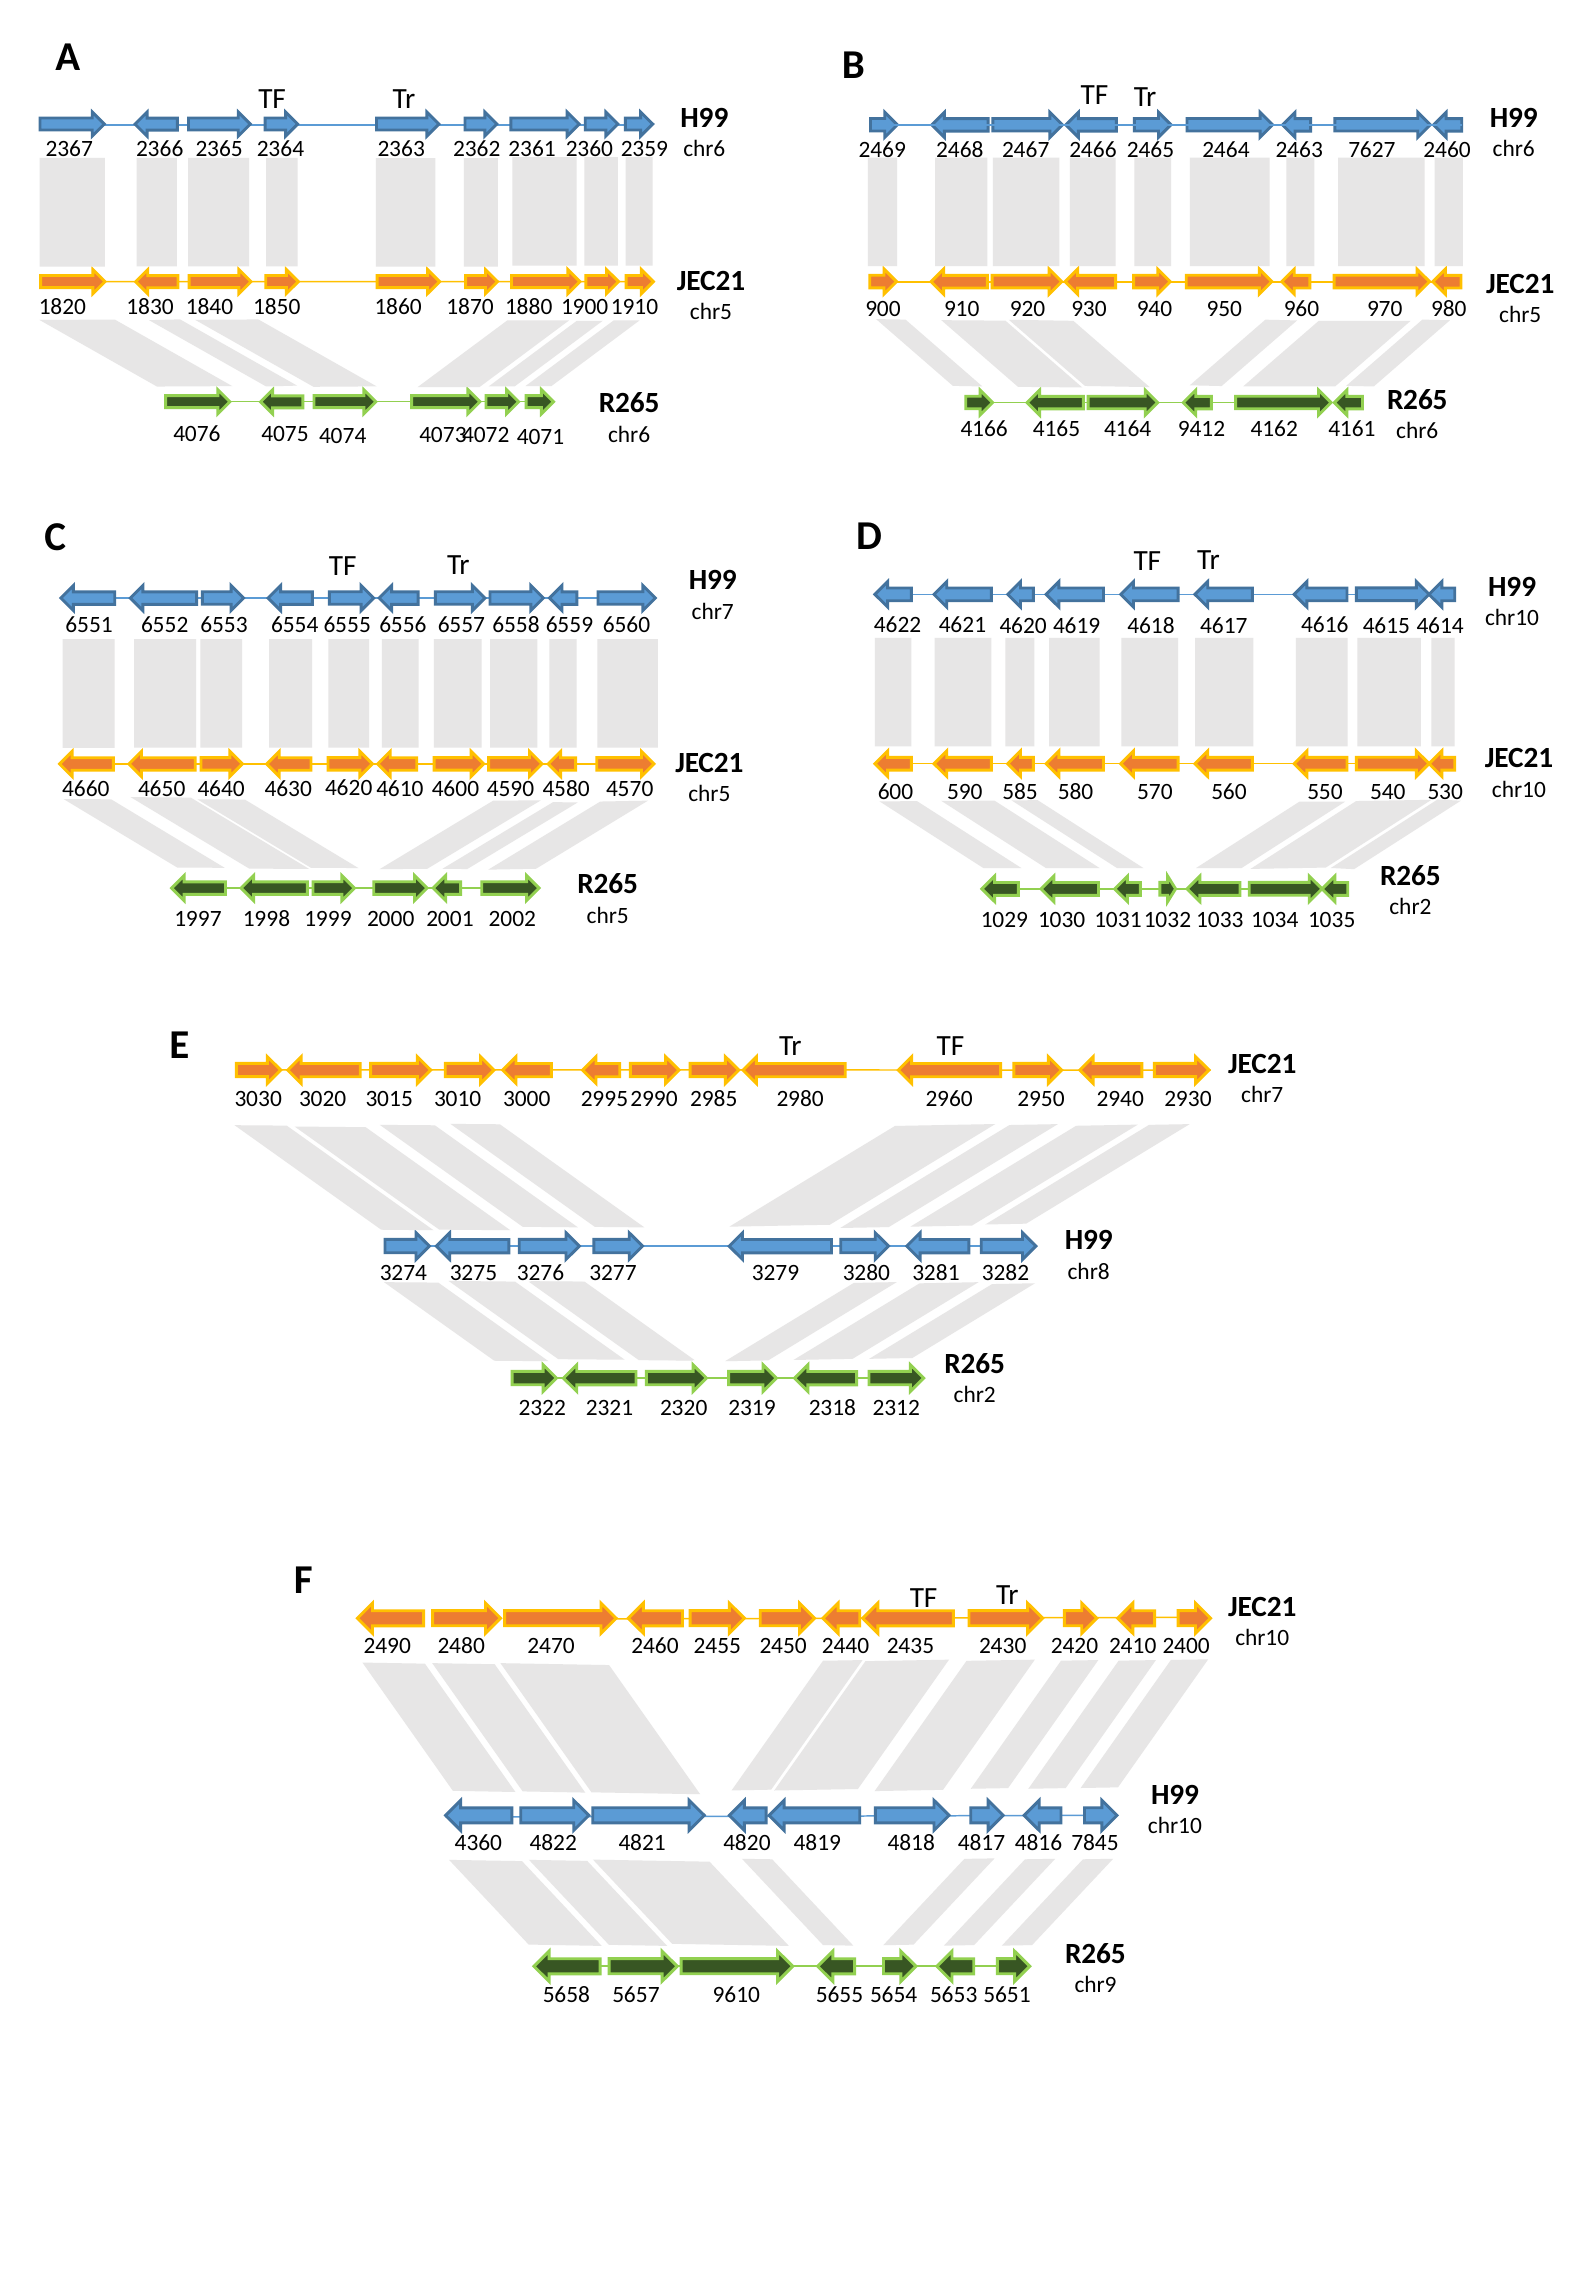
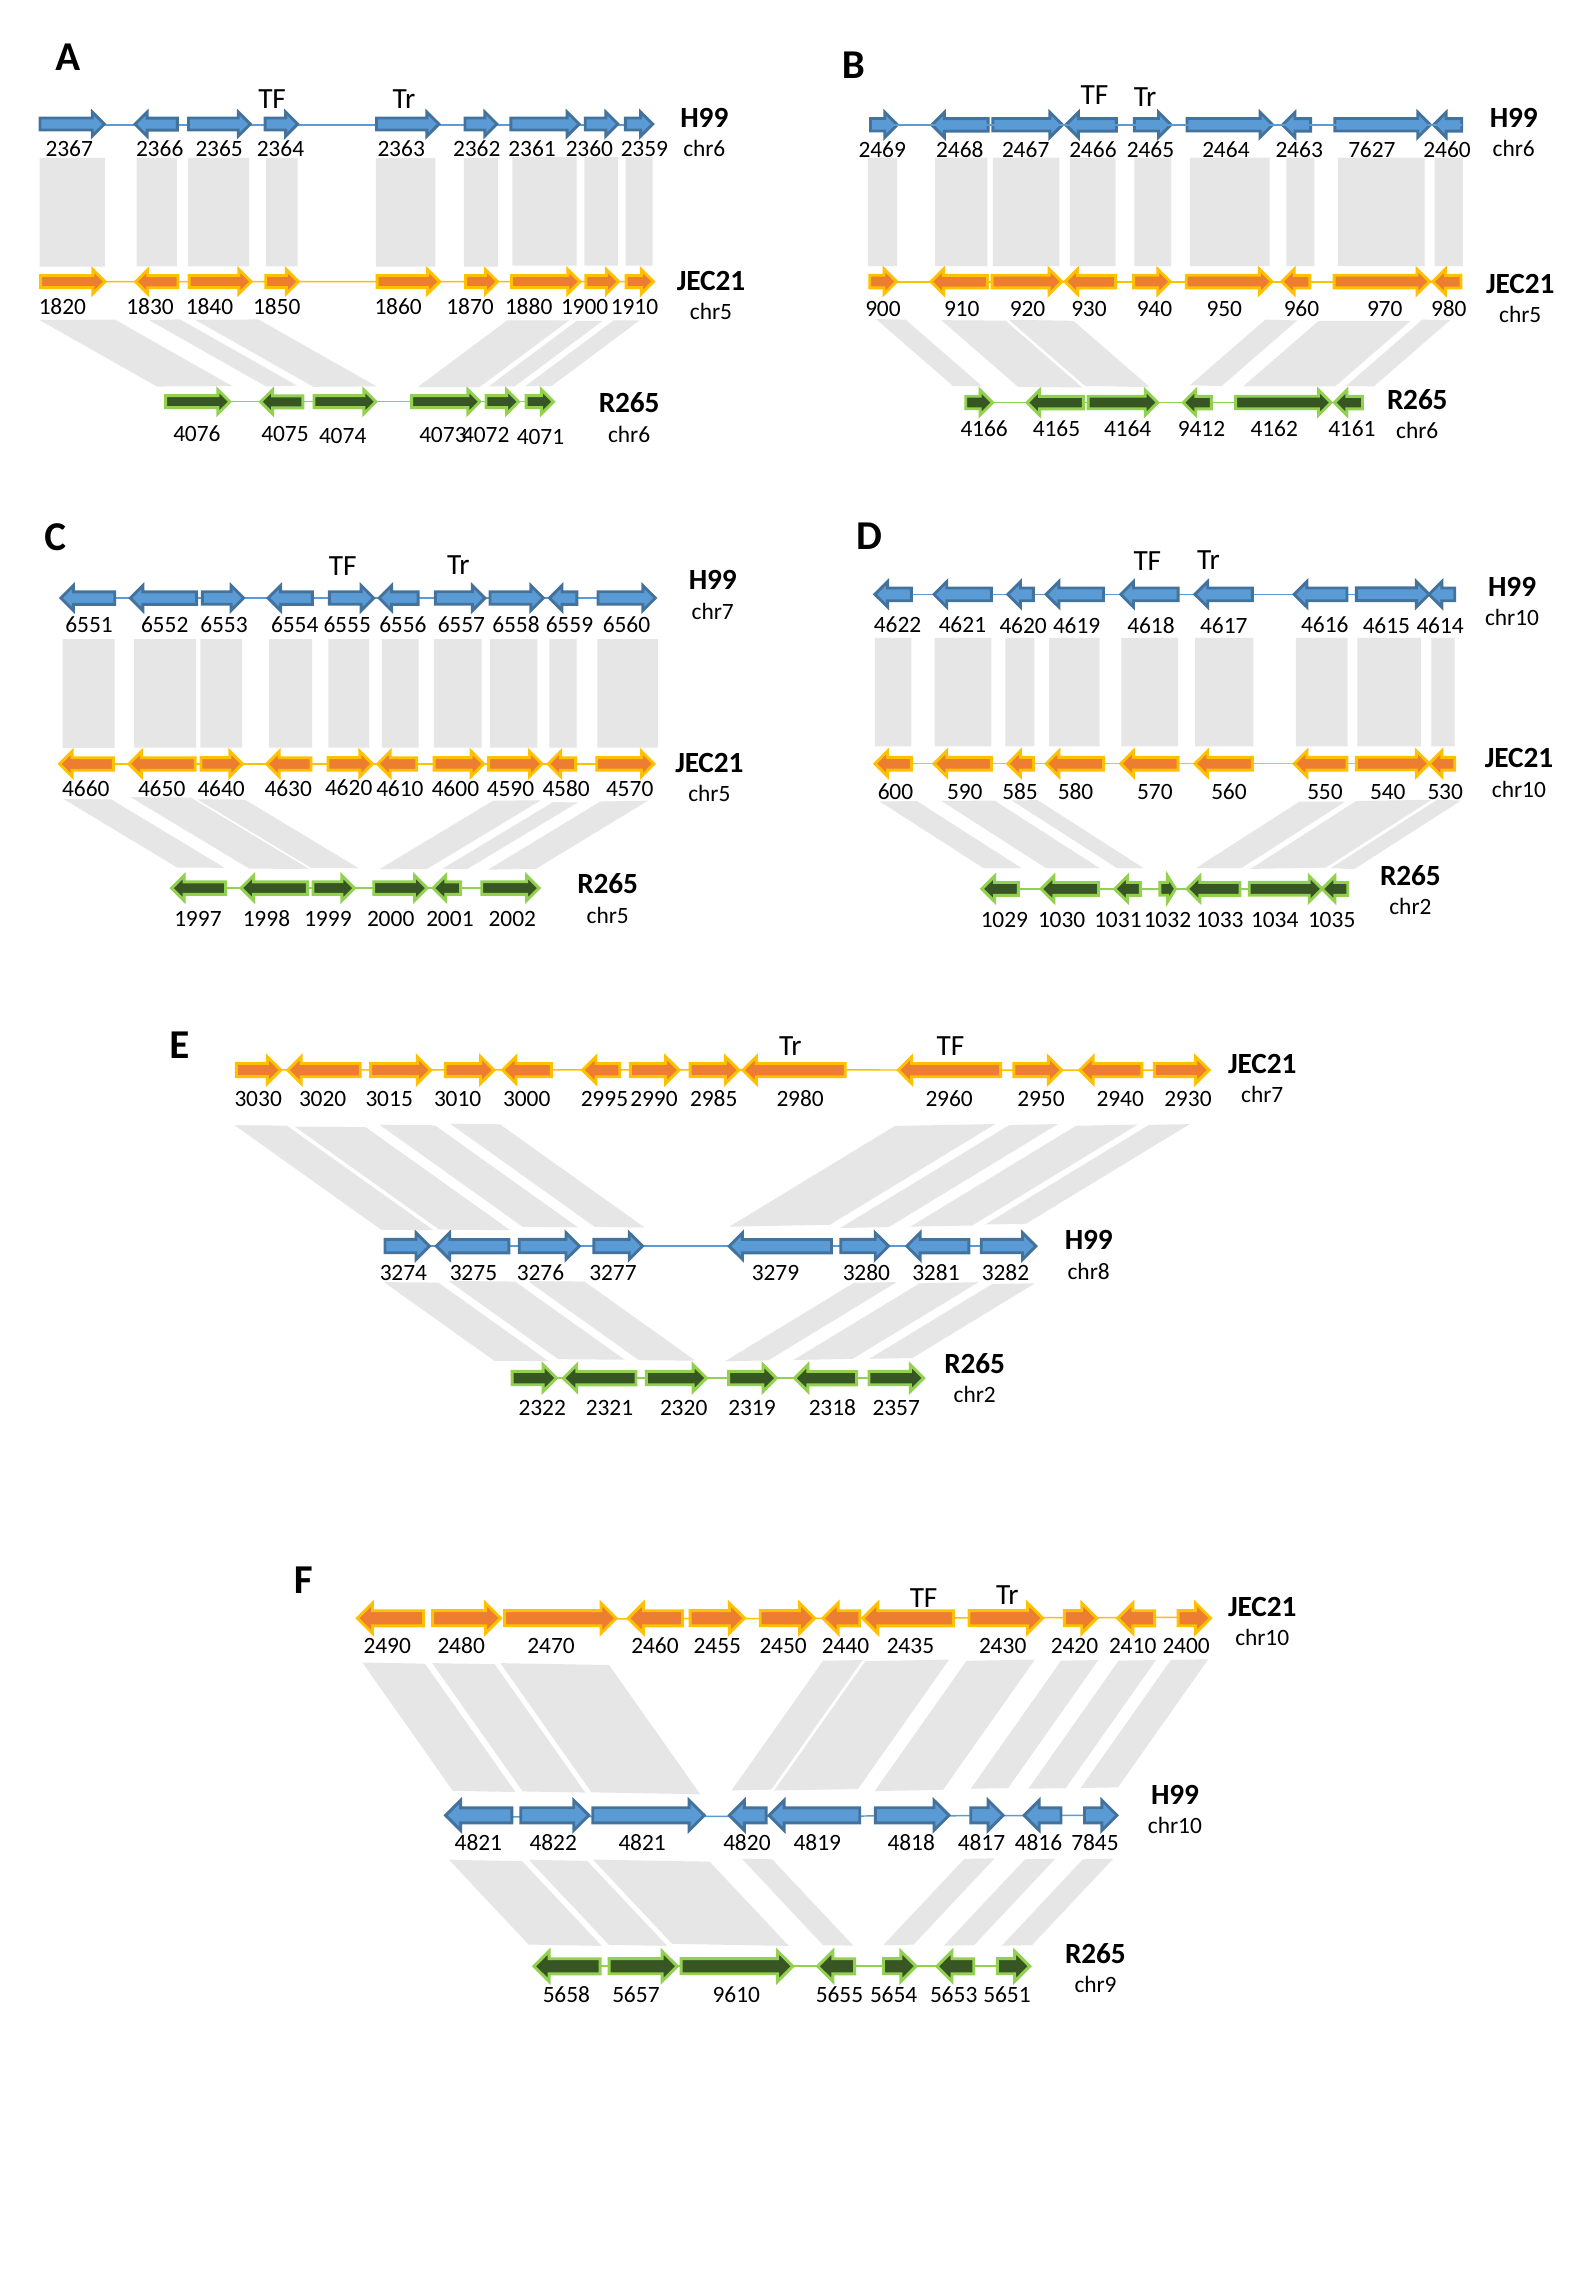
2312: 2312 -> 2357
4360 at (478, 1844): 4360 -> 4821
